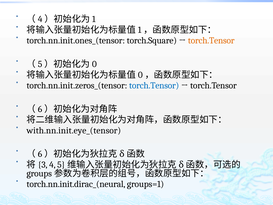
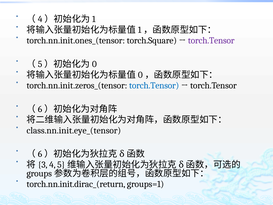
torch.Tensor at (211, 41) colour: orange -> purple
with.nn.init.eye_(tensor: with.nn.init.eye_(tensor -> class.nn.init.eye_(tensor
torch.nn.init.dirac_(neural: torch.nn.init.dirac_(neural -> torch.nn.init.dirac_(return
